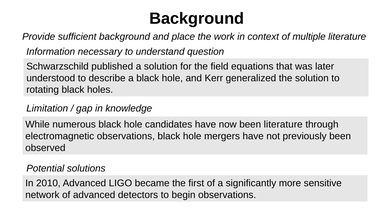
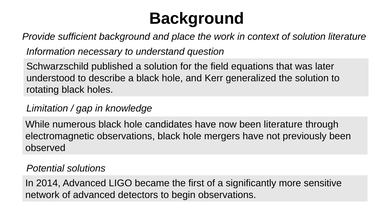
of multiple: multiple -> solution
2010: 2010 -> 2014
